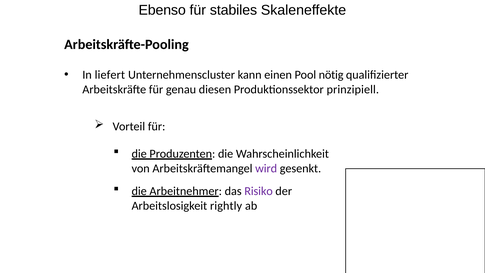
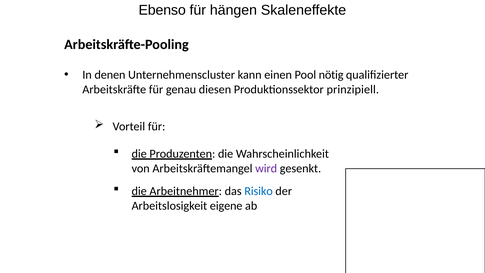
stabiles: stabiles -> hängen
liefert: liefert -> denen
Risiko colour: purple -> blue
rightly: rightly -> eigene
